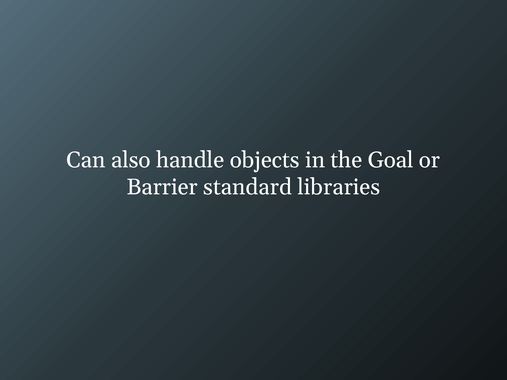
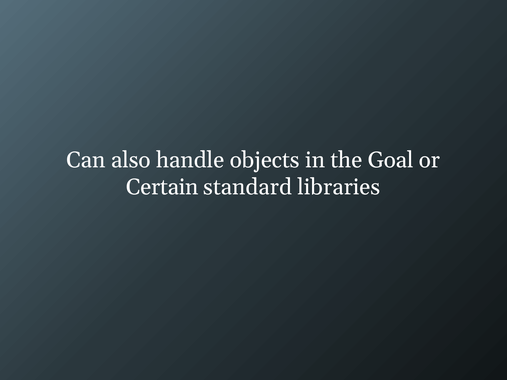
Barrier: Barrier -> Certain
